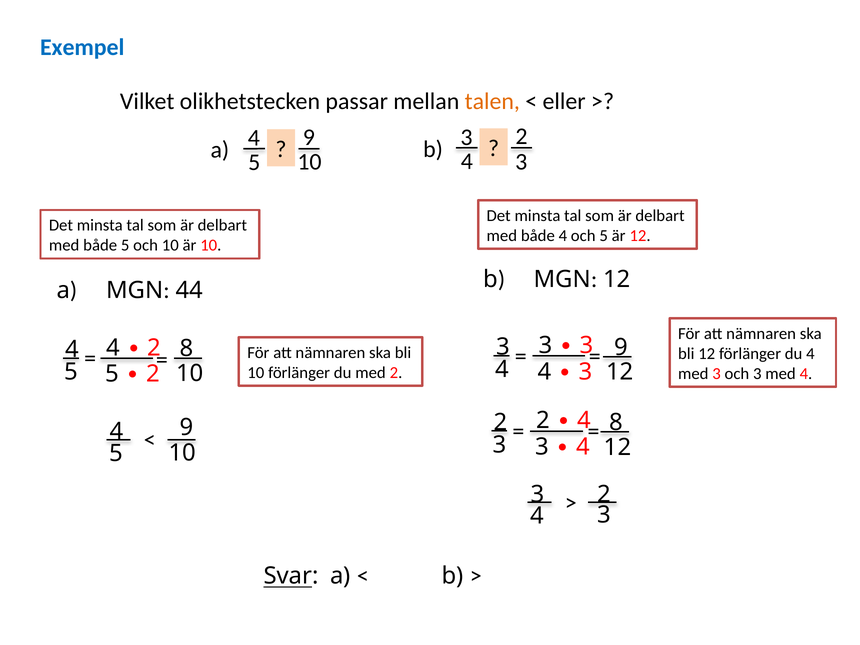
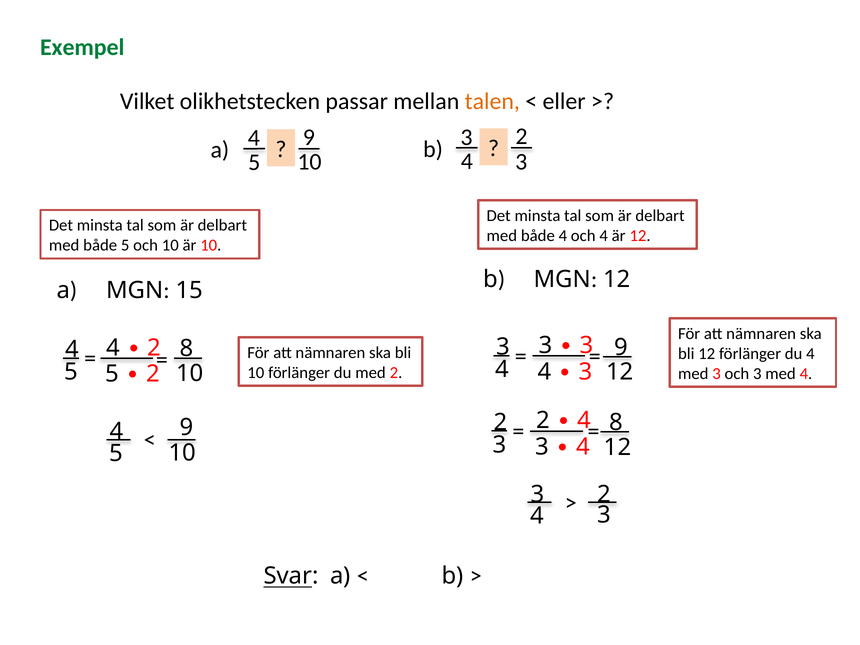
Exempel colour: blue -> green
och 5: 5 -> 4
44: 44 -> 15
